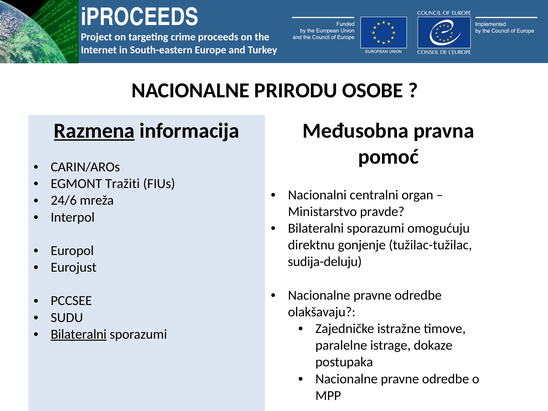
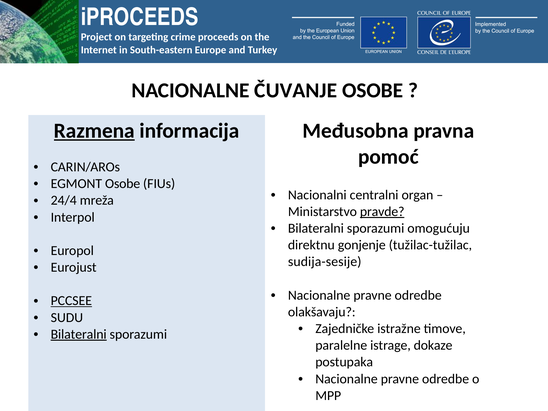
PRIRODU: PRIRODU -> ČUVANJE
EGMONT Tražiti: Tražiti -> Osobe
24/6: 24/6 -> 24/4
pravde underline: none -> present
sudija-deluju: sudija-deluju -> sudija-sesije
PCCSEE underline: none -> present
